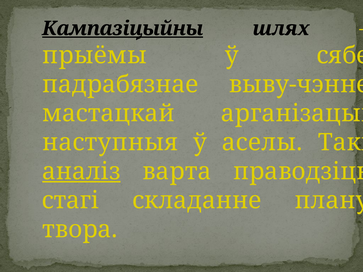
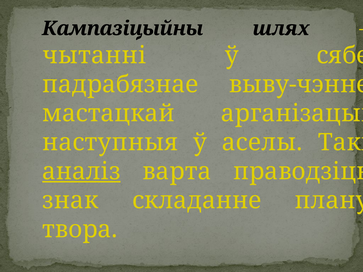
Кампазіцыйны underline: present -> none
прыёмы: прыёмы -> чытанні
стагі: стагі -> знак
